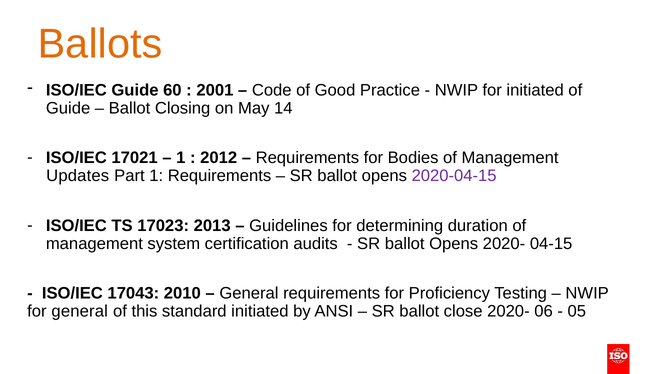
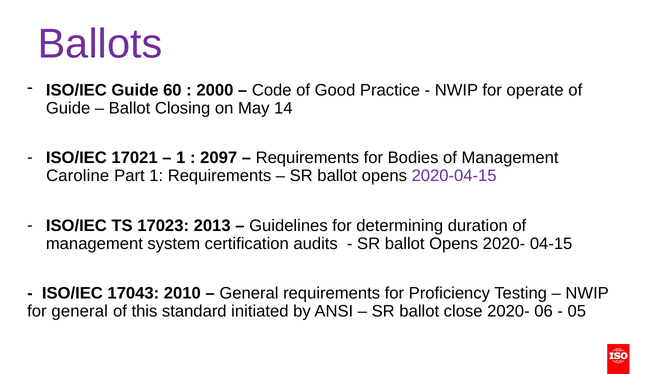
Ballots colour: orange -> purple
2001: 2001 -> 2000
for initiated: initiated -> operate
2012: 2012 -> 2097
Updates: Updates -> Caroline
